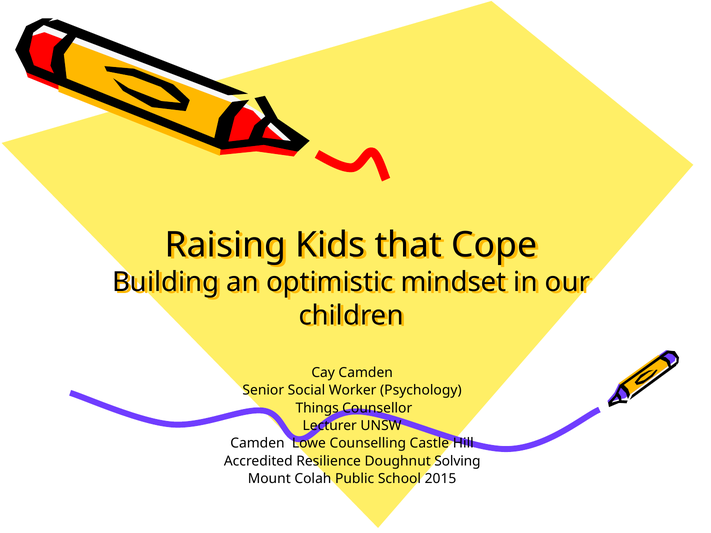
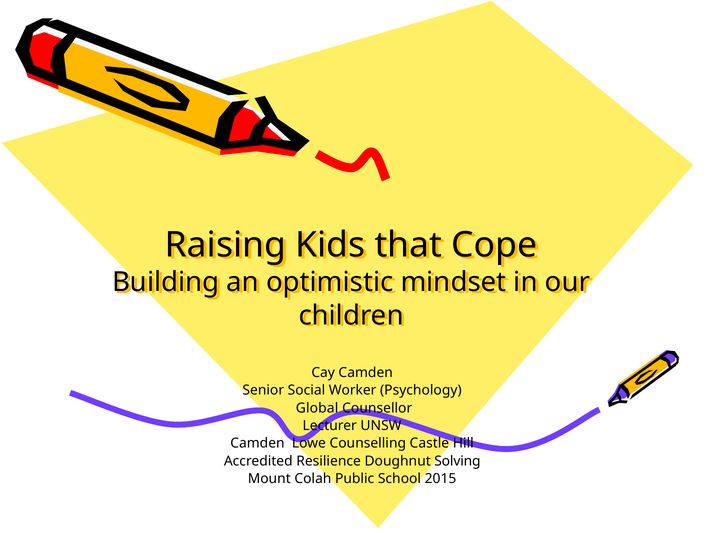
Things: Things -> Global
